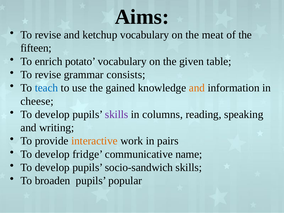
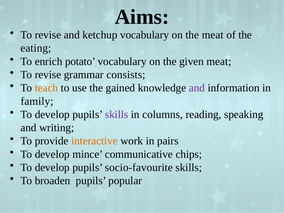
fifteen: fifteen -> eating
given table: table -> meat
teach colour: blue -> orange
and at (197, 88) colour: orange -> purple
cheese: cheese -> family
fridge: fridge -> mince
name: name -> chips
socio-sandwich: socio-sandwich -> socio-favourite
